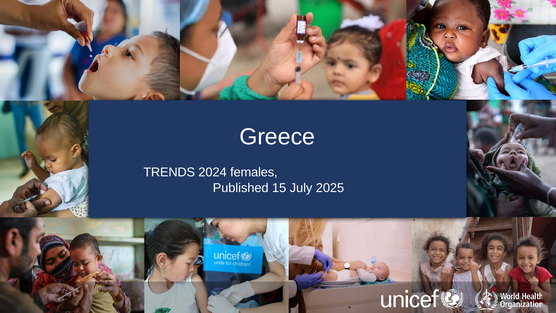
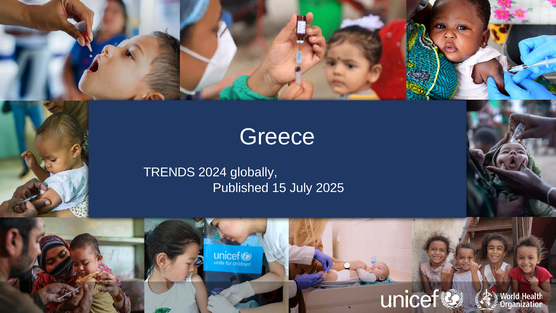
females: females -> globally
